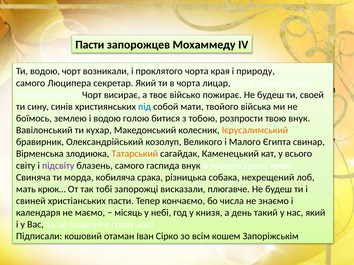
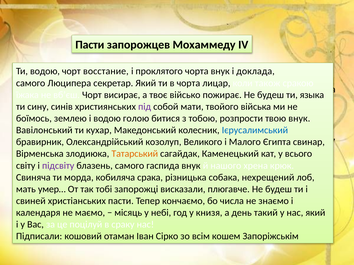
возникали: возникали -> восстание
чорта края: края -> внук
природу: природу -> доклада
своей: своей -> языка
під at (145, 107) colour: blue -> purple
Ієрусалимський at (255, 130) colour: orange -> blue
крюк…: крюк… -> умер…
